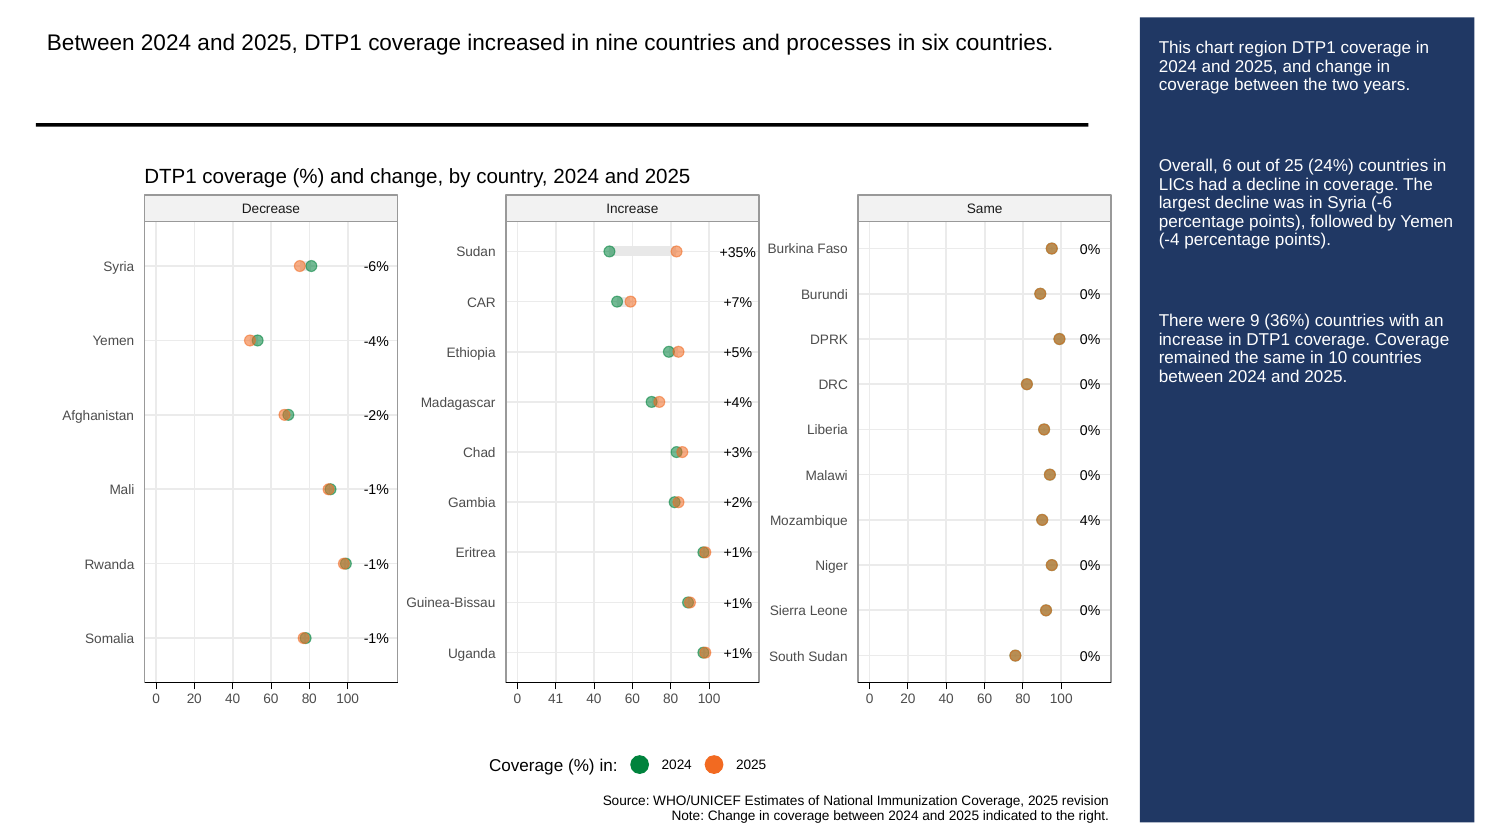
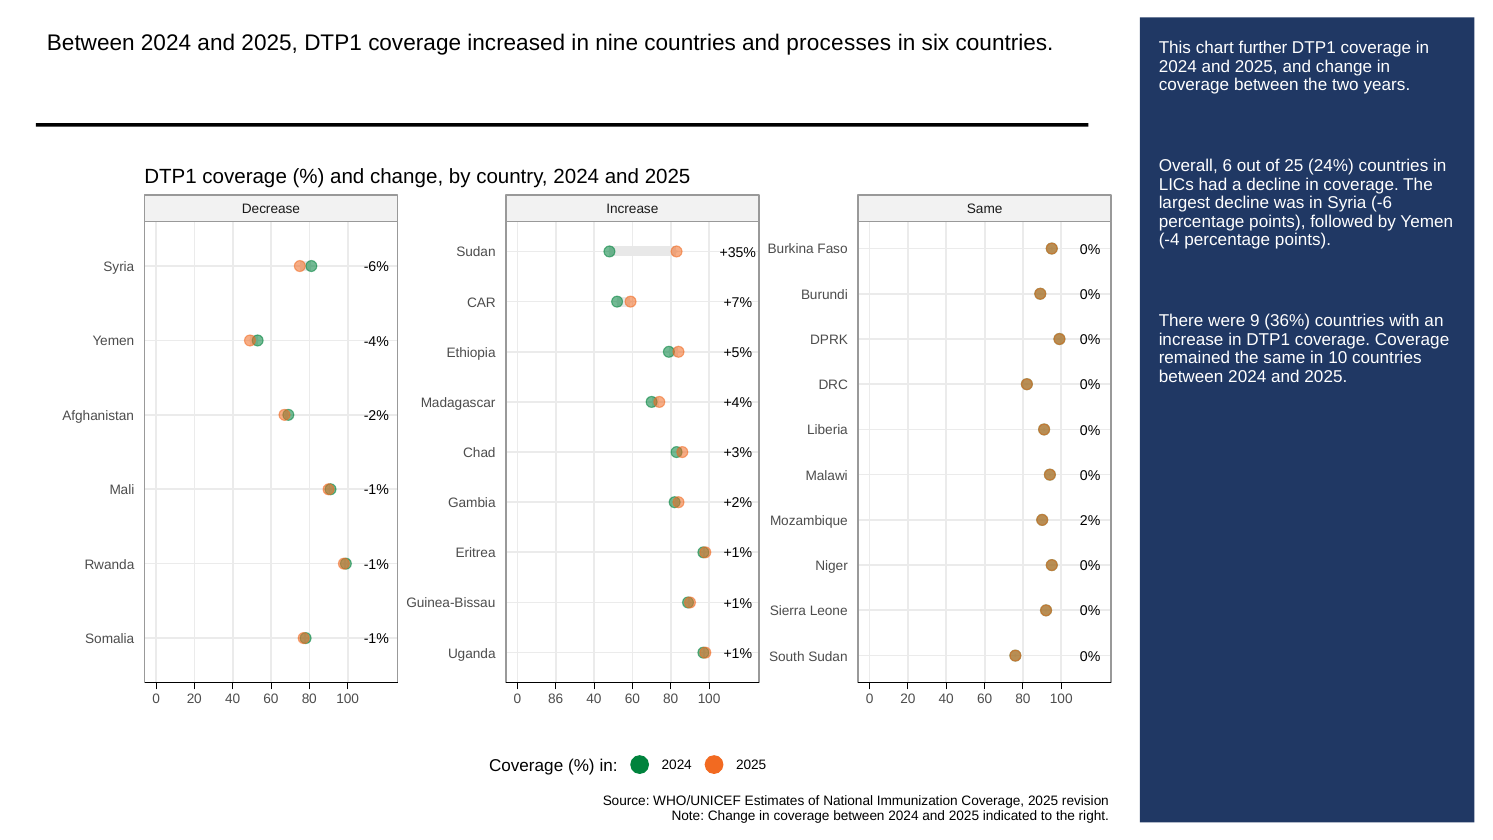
region: region -> further
4%: 4% -> 2%
41: 41 -> 86
